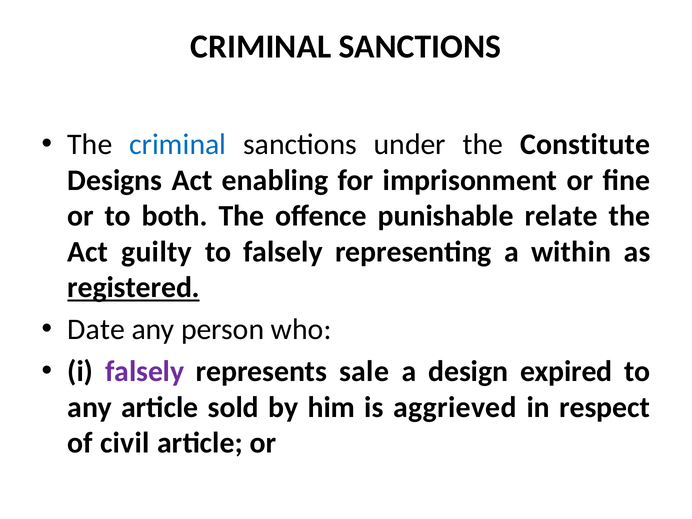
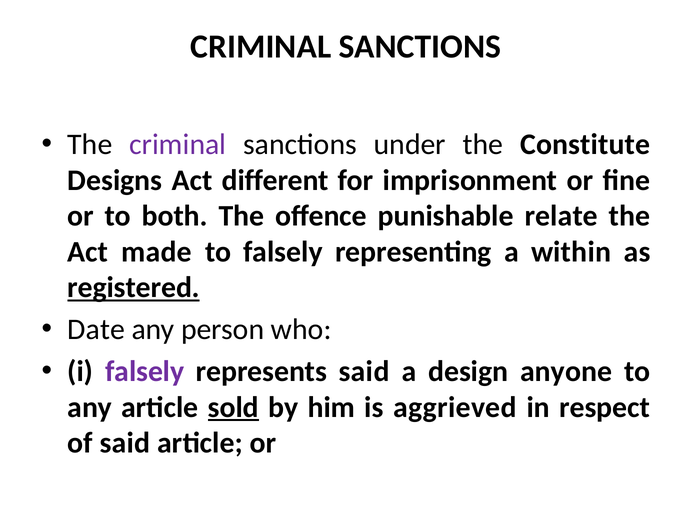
criminal at (178, 145) colour: blue -> purple
enabling: enabling -> different
guilty: guilty -> made
represents sale: sale -> said
expired: expired -> anyone
sold underline: none -> present
of civil: civil -> said
